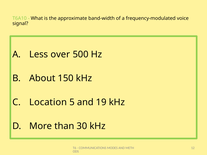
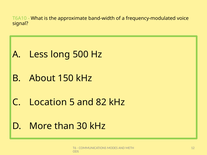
over: over -> long
19: 19 -> 82
